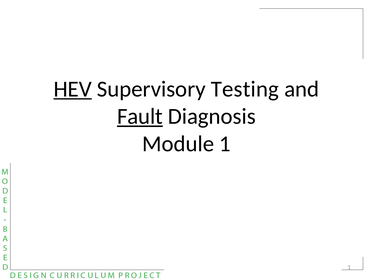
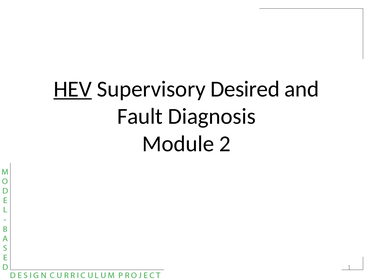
Testing: Testing -> Desired
Fault underline: present -> none
Module 1: 1 -> 2
